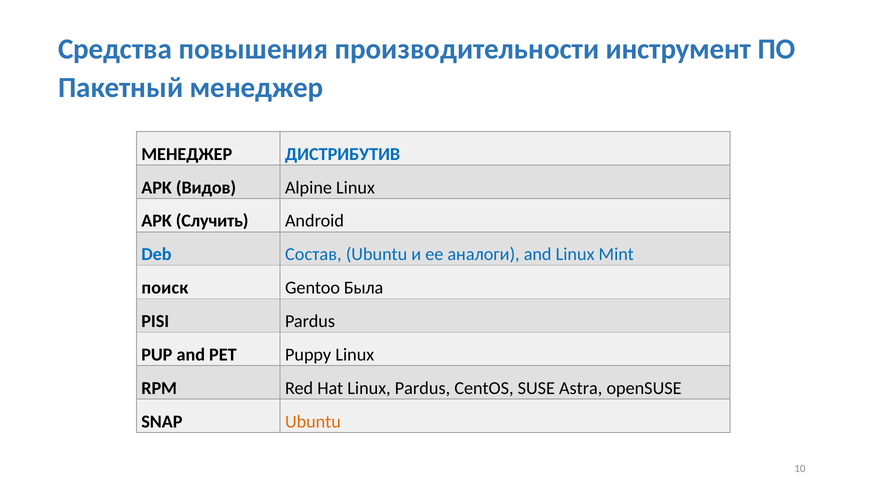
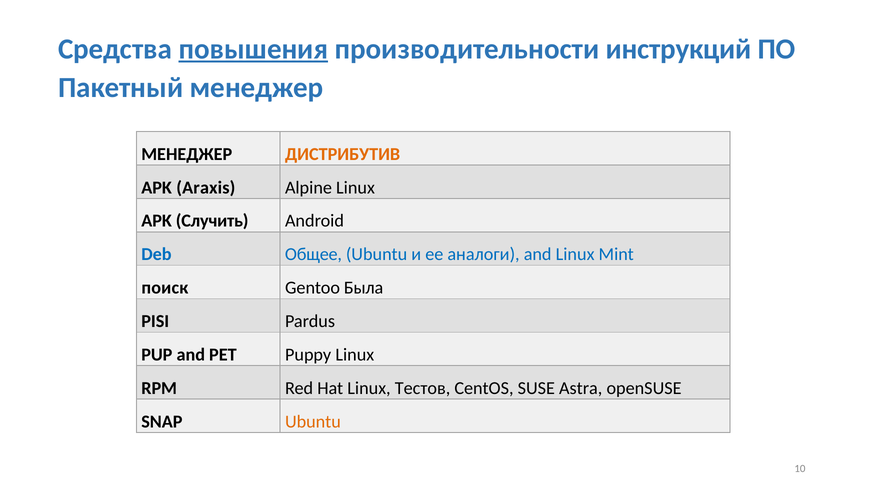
повышения underline: none -> present
инструмент: инструмент -> инструкций
ДИСТРИБУТИВ colour: blue -> orange
Видов: Видов -> Araxis
Состав: Состав -> Общее
Linux Pardus: Pardus -> Тестов
